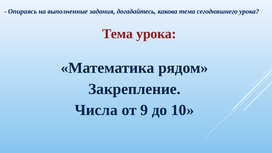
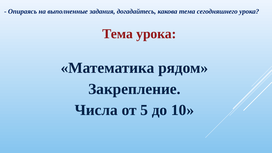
9: 9 -> 5
